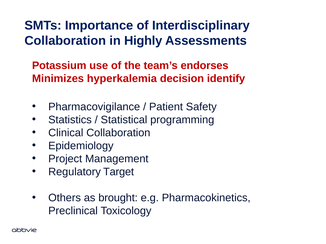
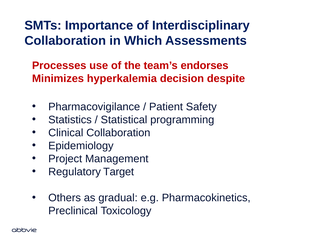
Highly: Highly -> Which
Potassium: Potassium -> Processes
identify: identify -> despite
brought: brought -> gradual
